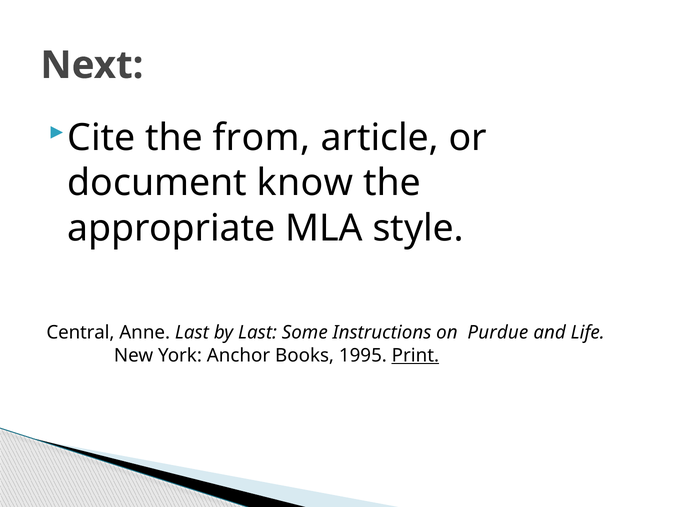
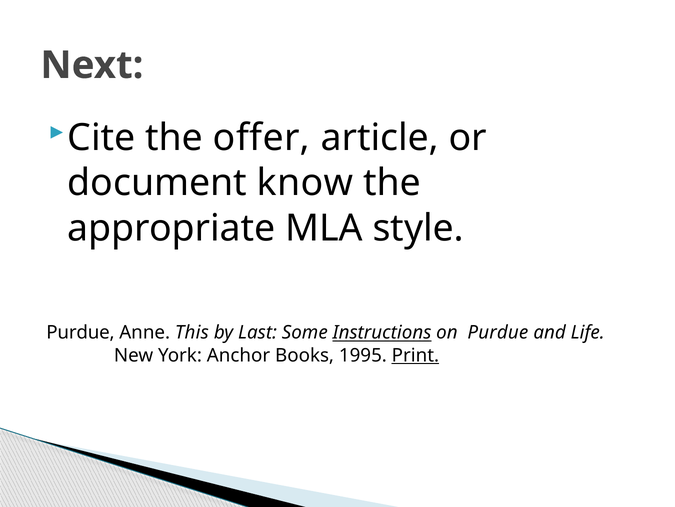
from: from -> offer
Central at (80, 332): Central -> Purdue
Anne Last: Last -> This
Instructions underline: none -> present
